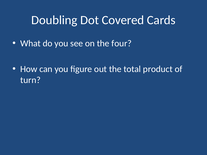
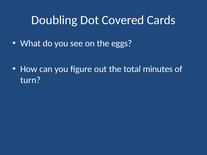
four: four -> eggs
product: product -> minutes
